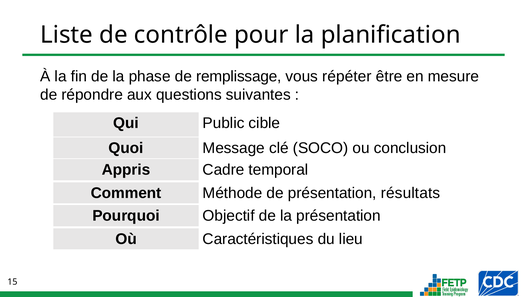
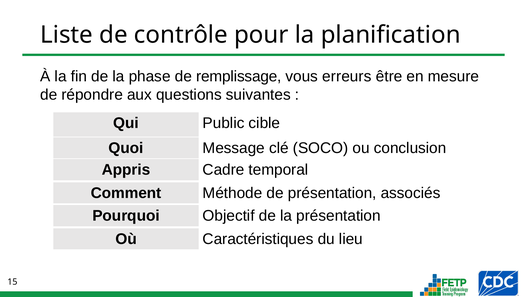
répéter: répéter -> erreurs
résultats: résultats -> associés
